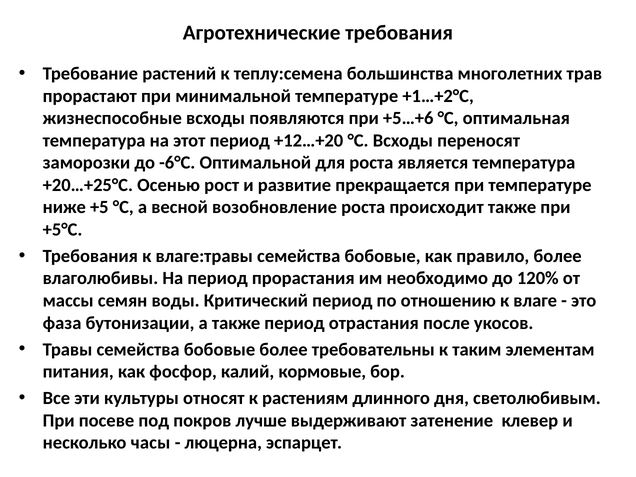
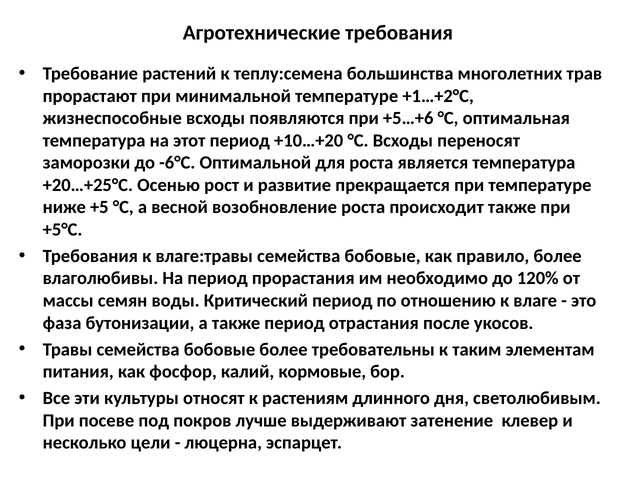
+12…+20: +12…+20 -> +10…+20
часы: часы -> цели
